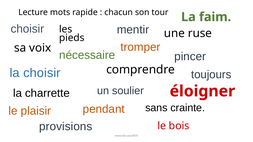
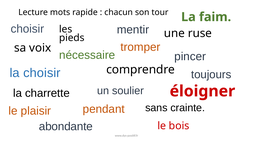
provisions: provisions -> abondante
